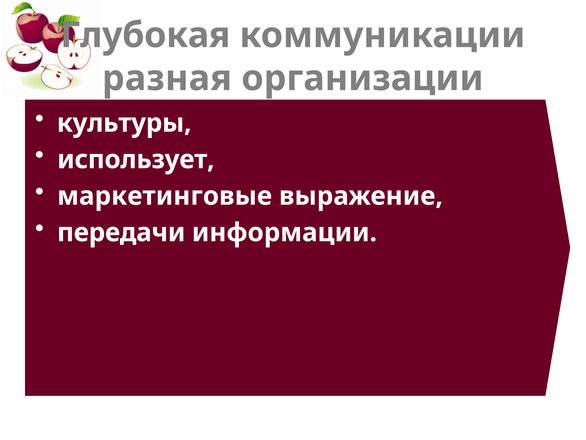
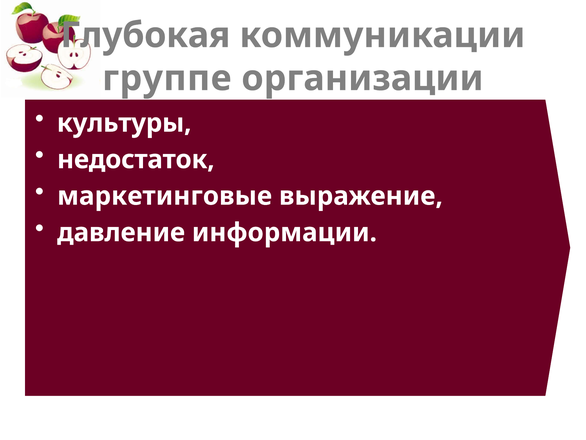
разная: разная -> группе
использует: использует -> недостаток
передачи: передачи -> давление
